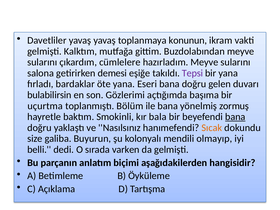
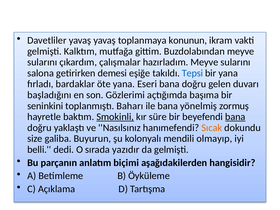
cümlelere: cümlelere -> çalışmalar
Tepsi colour: purple -> blue
bulabilirsin: bulabilirsin -> başladığını
uçurtma: uçurtma -> seninkini
Bölüm: Bölüm -> Baharı
Smokinli underline: none -> present
bala: bala -> süre
varken: varken -> yazıdır
